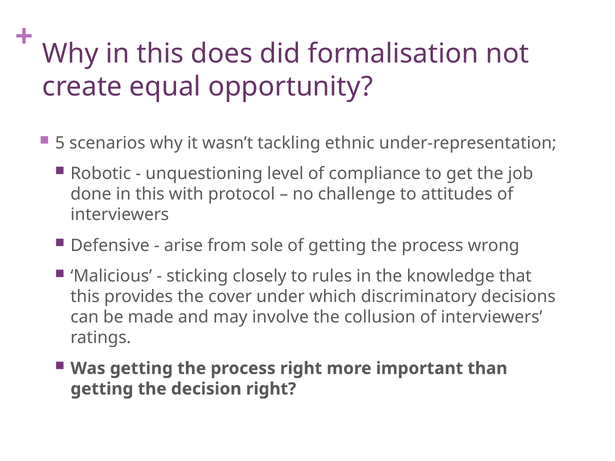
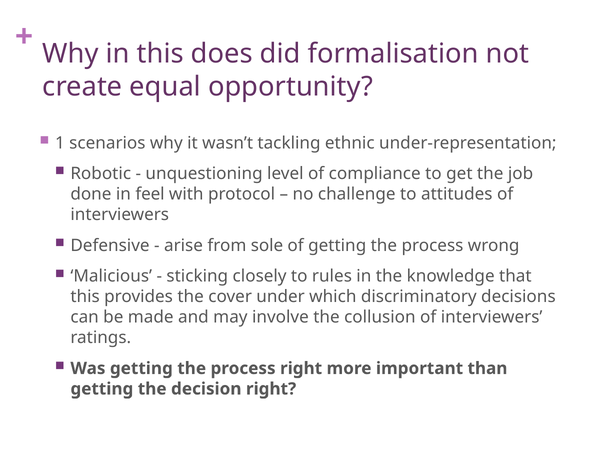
5: 5 -> 1
done in this: this -> feel
